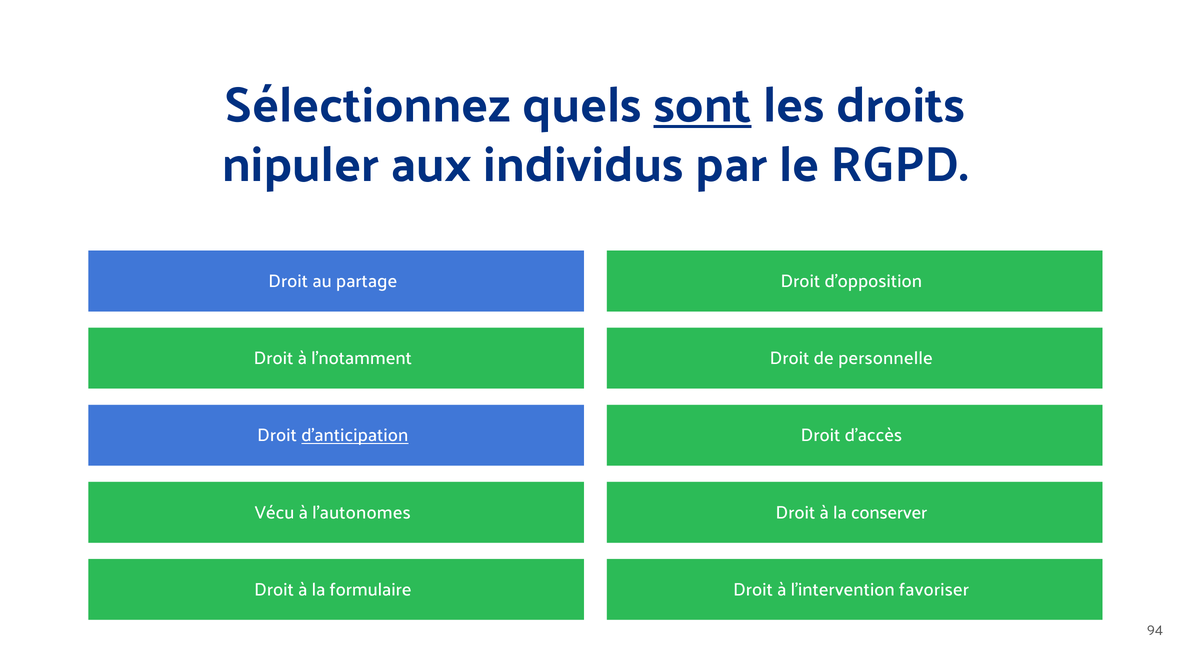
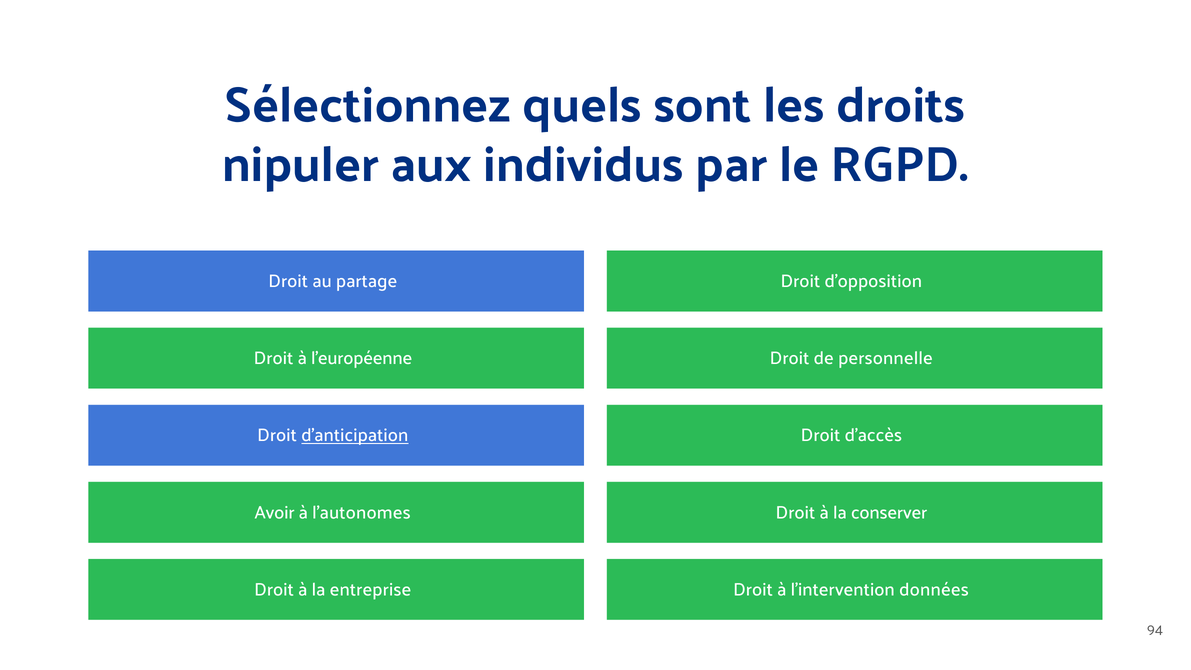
sont underline: present -> none
l'notamment: l'notamment -> l'européenne
Vécu: Vécu -> Avoir
formulaire: formulaire -> entreprise
favoriser: favoriser -> données
